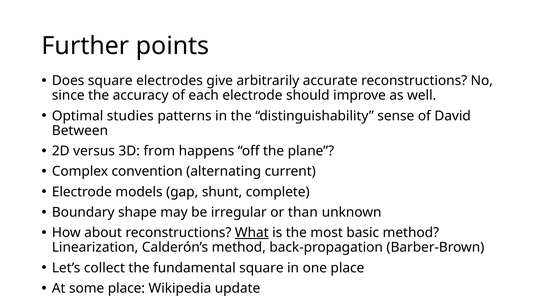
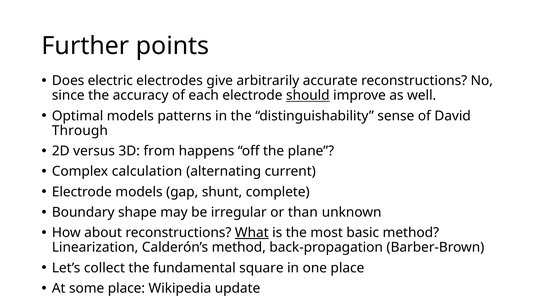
Does square: square -> electric
should underline: none -> present
Optimal studies: studies -> models
Between: Between -> Through
convention: convention -> calculation
